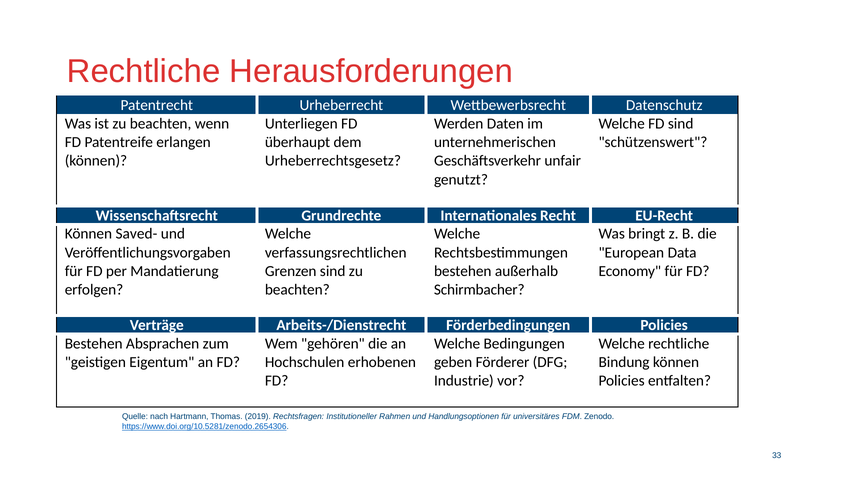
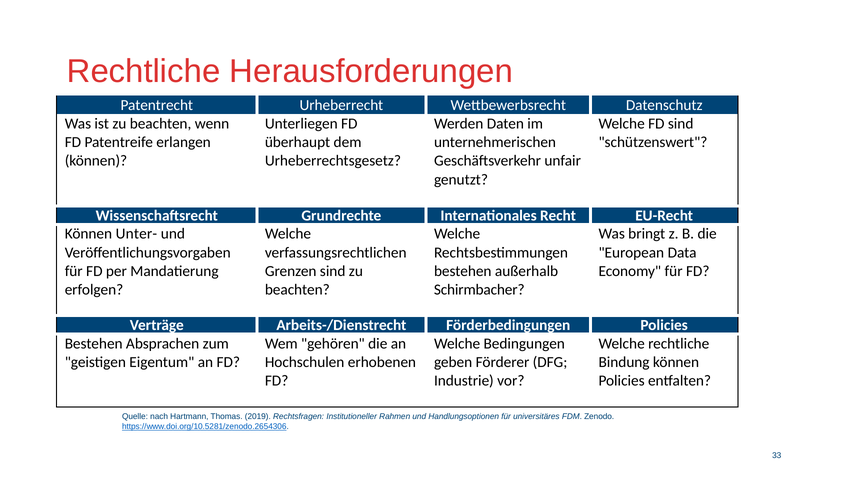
Saved-: Saved- -> Unter-
